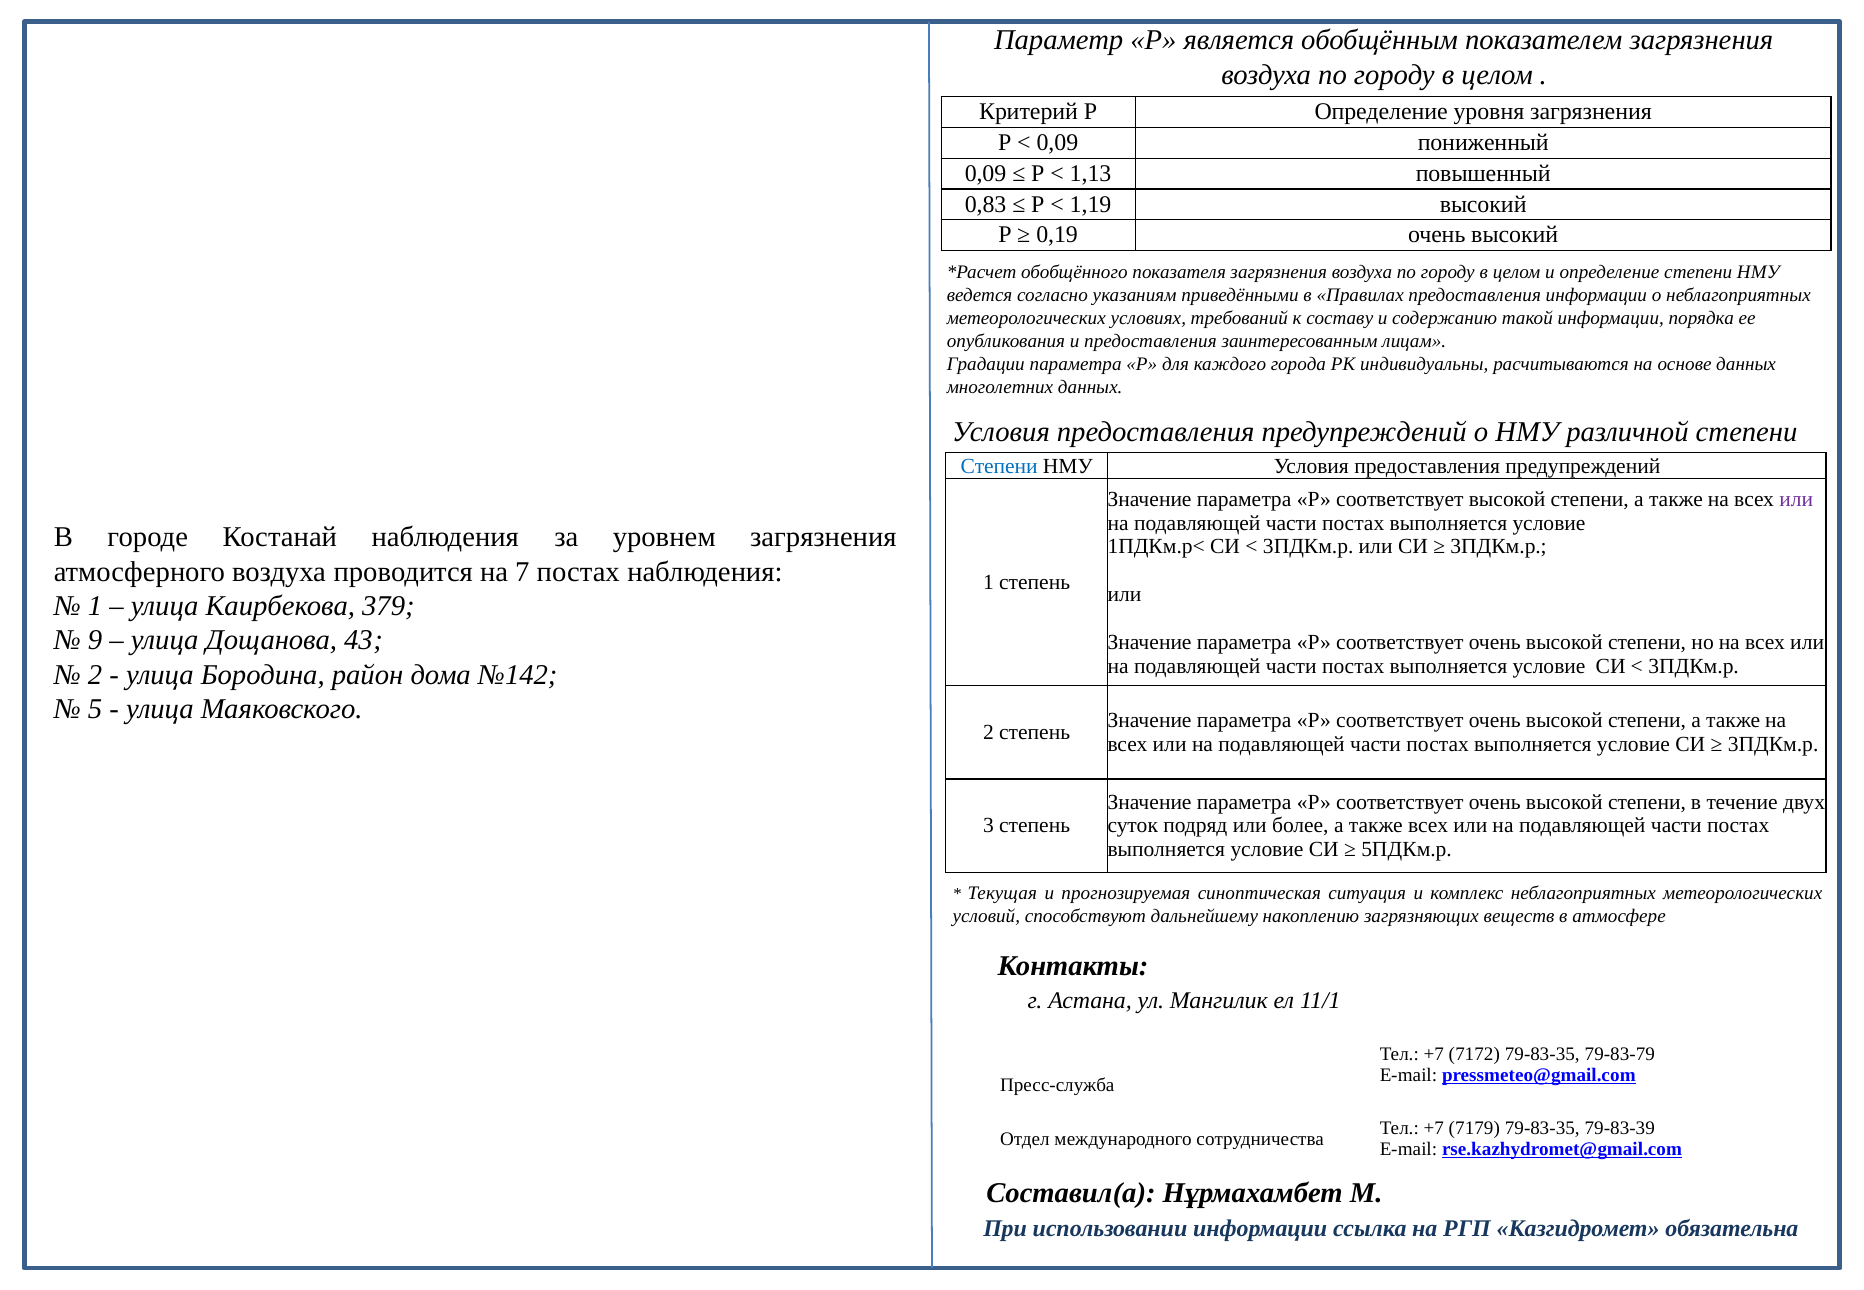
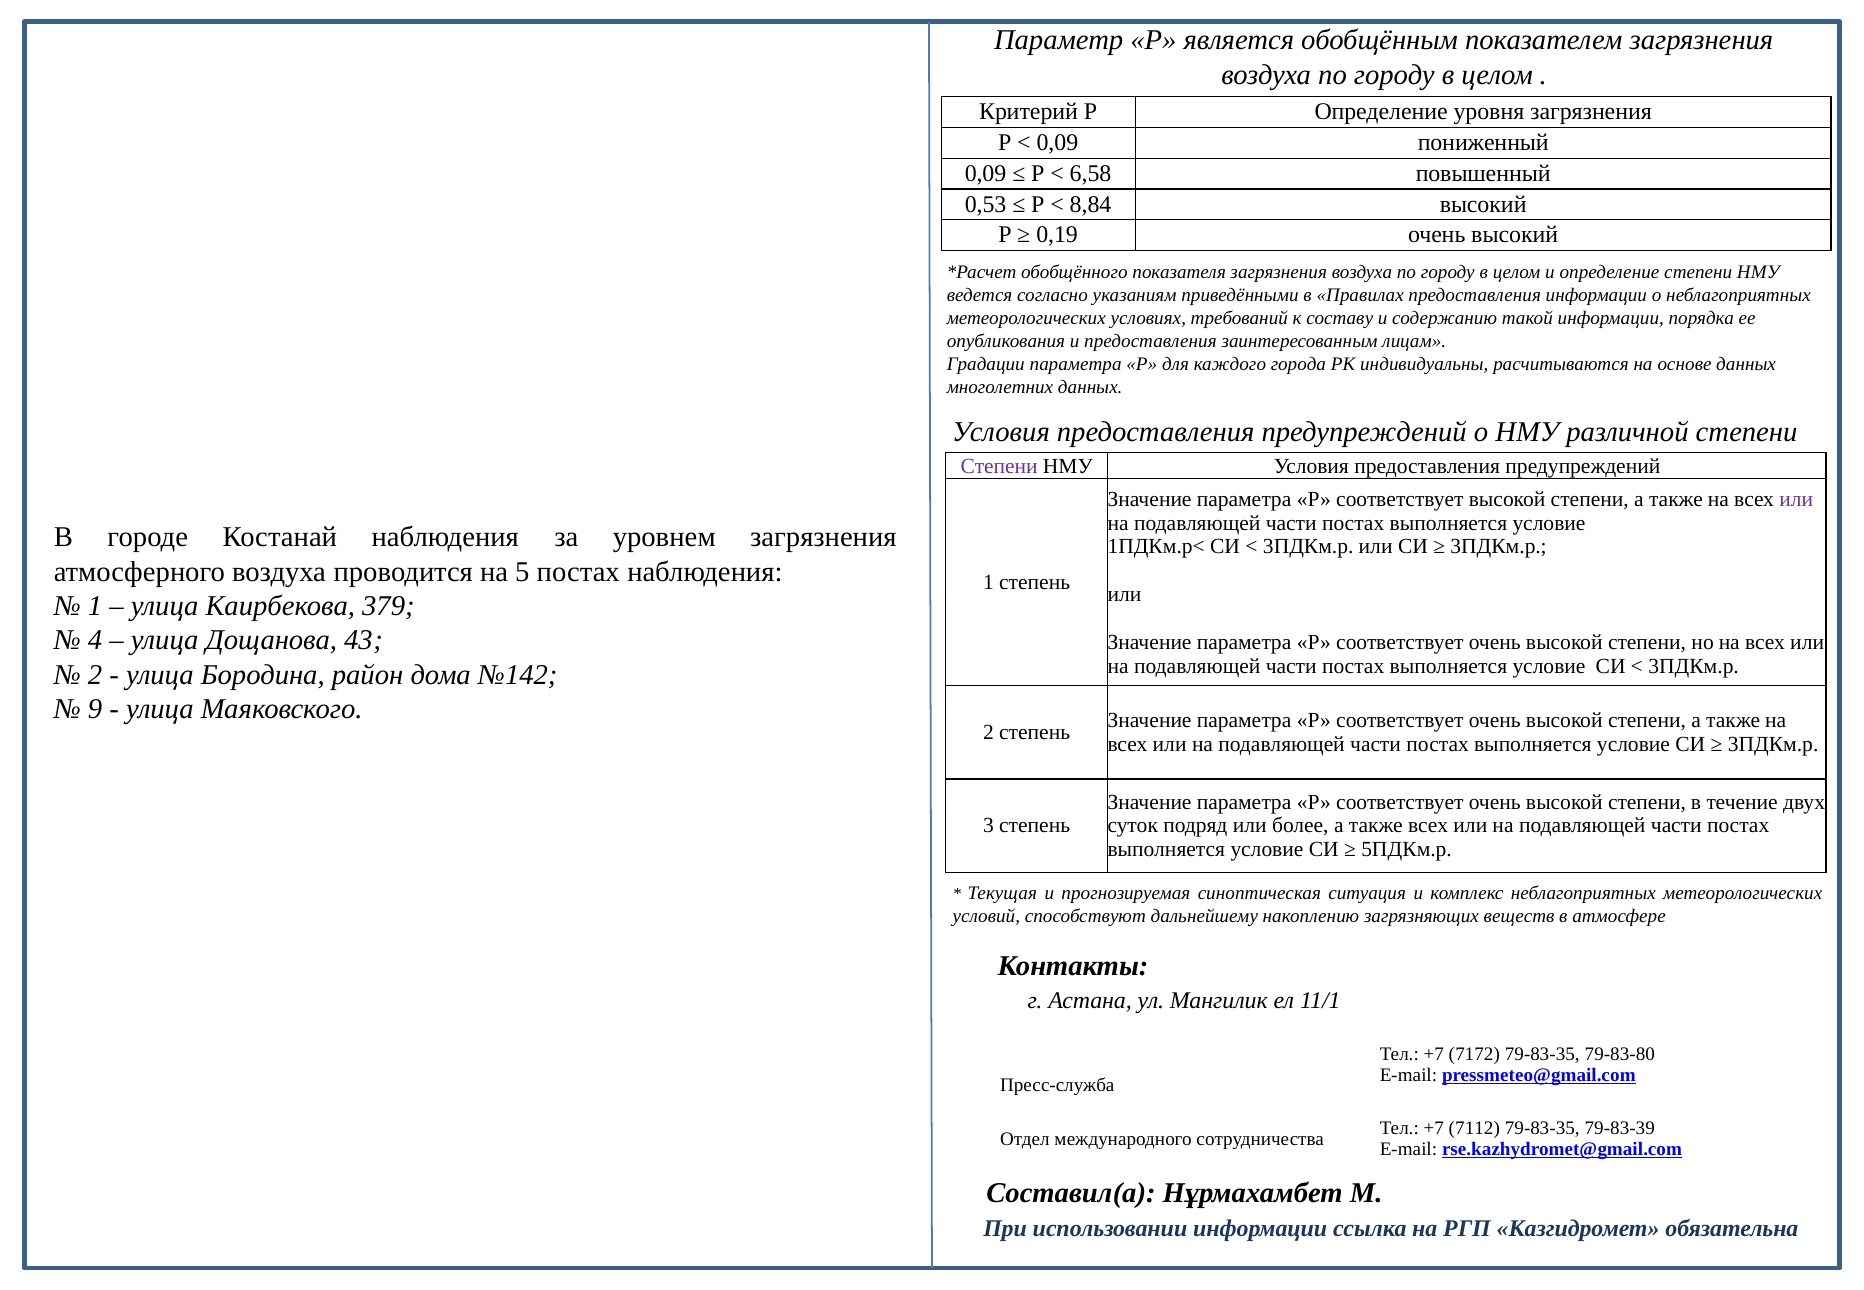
1,13: 1,13 -> 6,58
0,83: 0,83 -> 0,53
1,19: 1,19 -> 8,84
Степени at (999, 466) colour: blue -> purple
7: 7 -> 5
9: 9 -> 4
5: 5 -> 9
79-83-79: 79-83-79 -> 79-83-80
7179: 7179 -> 7112
